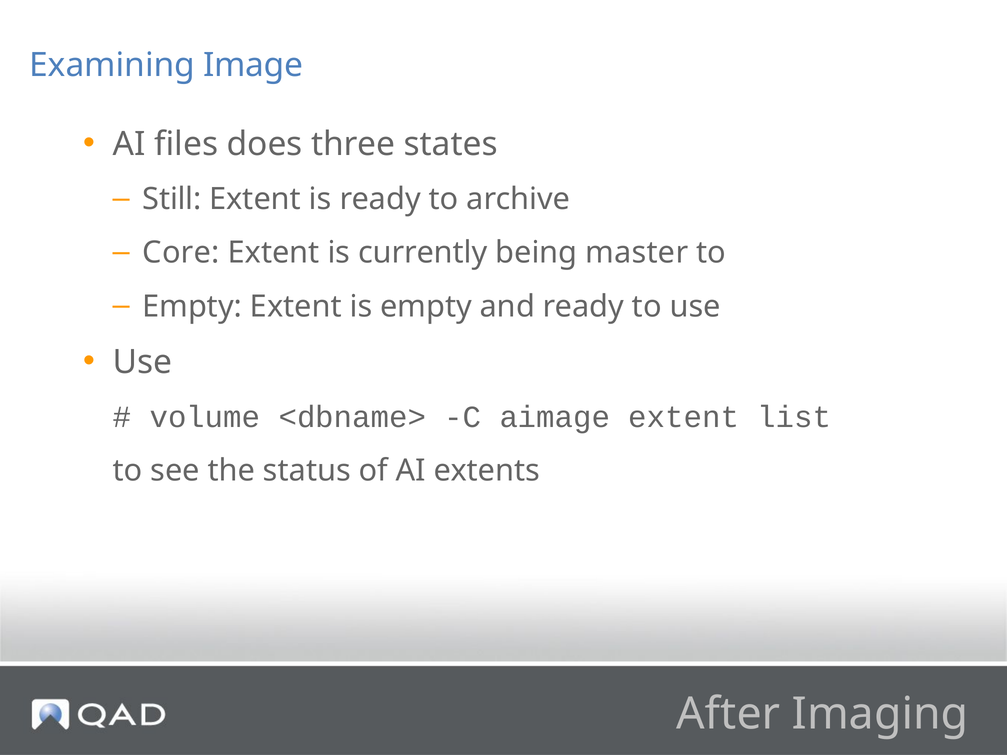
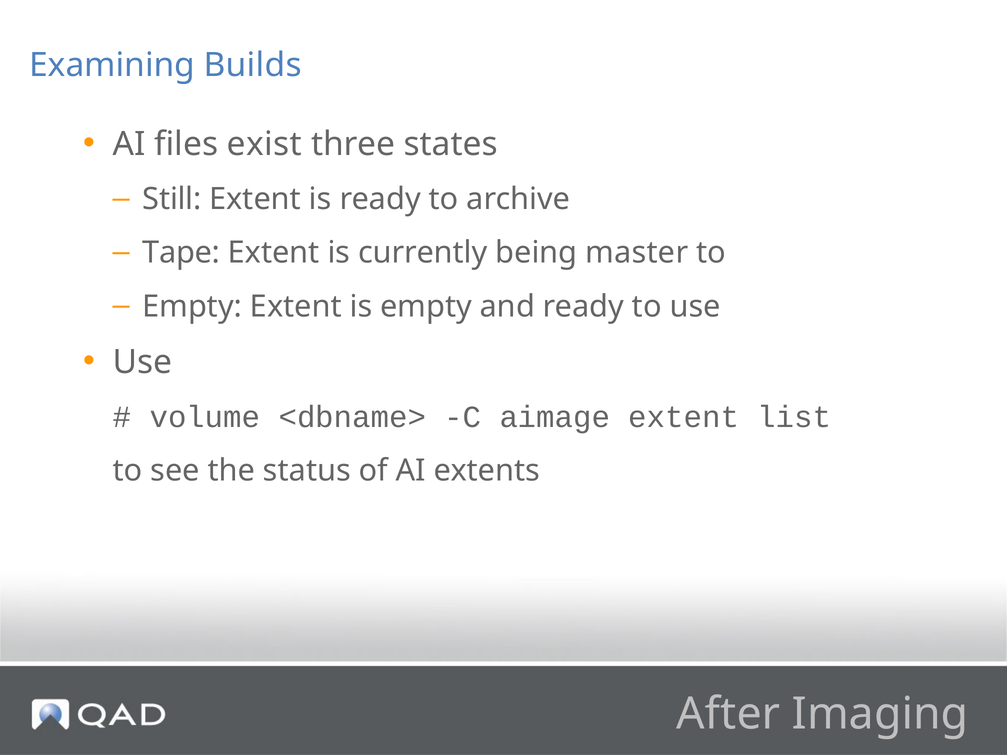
Image: Image -> Builds
does: does -> exist
Core: Core -> Tape
